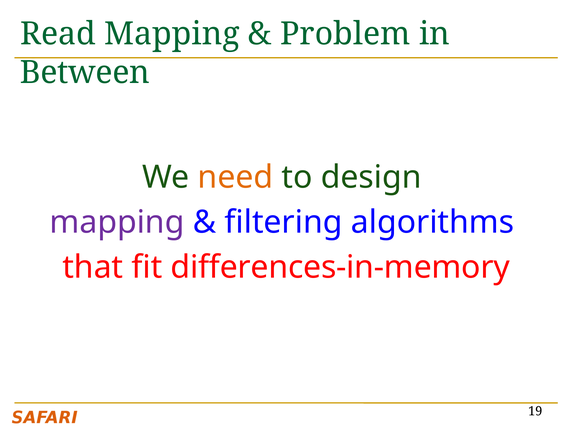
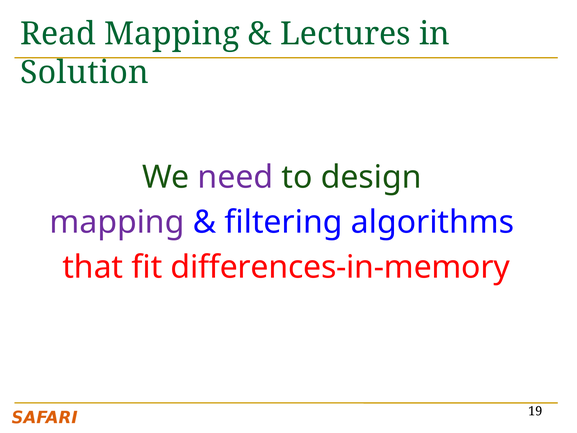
Problem: Problem -> Lectures
Between: Between -> Solution
need colour: orange -> purple
